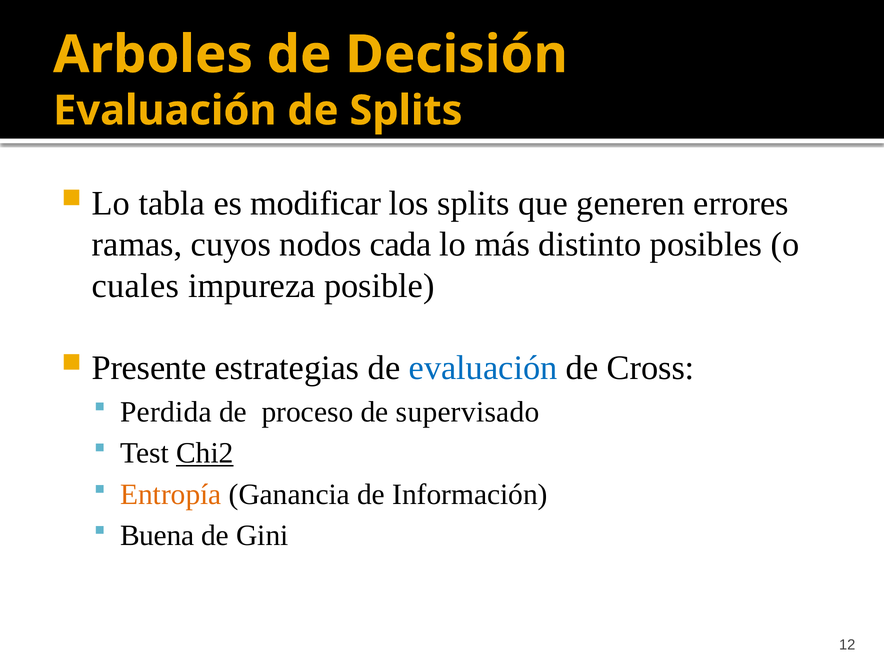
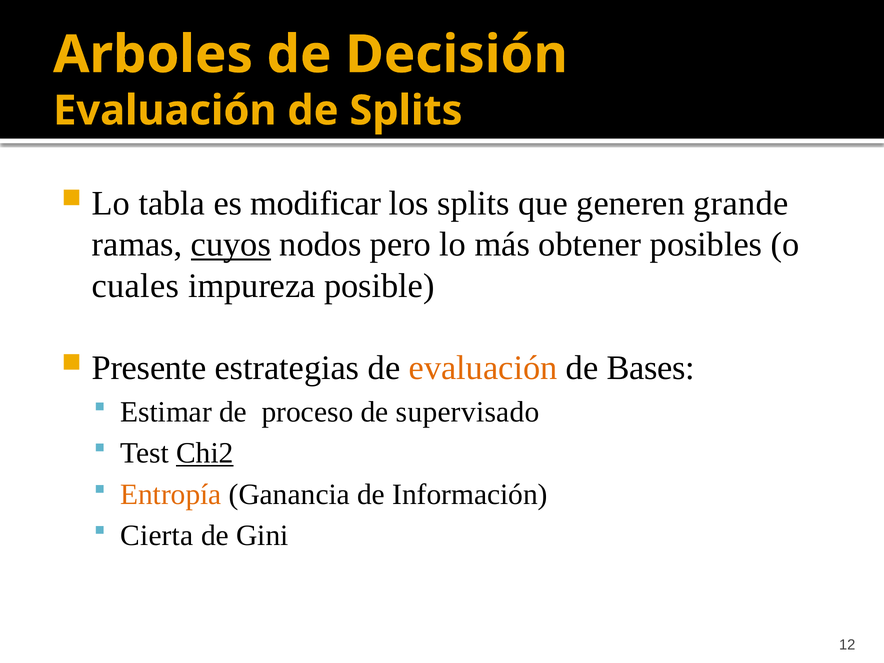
errores: errores -> grande
cuyos underline: none -> present
cada: cada -> pero
distinto: distinto -> obtener
evaluación at (483, 368) colour: blue -> orange
Cross: Cross -> Bases
Perdida: Perdida -> Estimar
Buena: Buena -> Cierta
